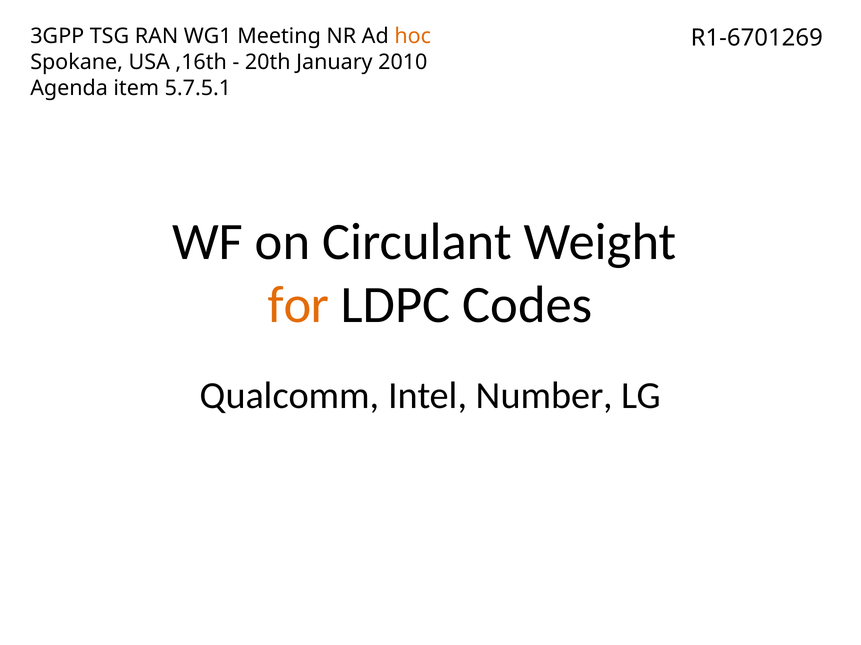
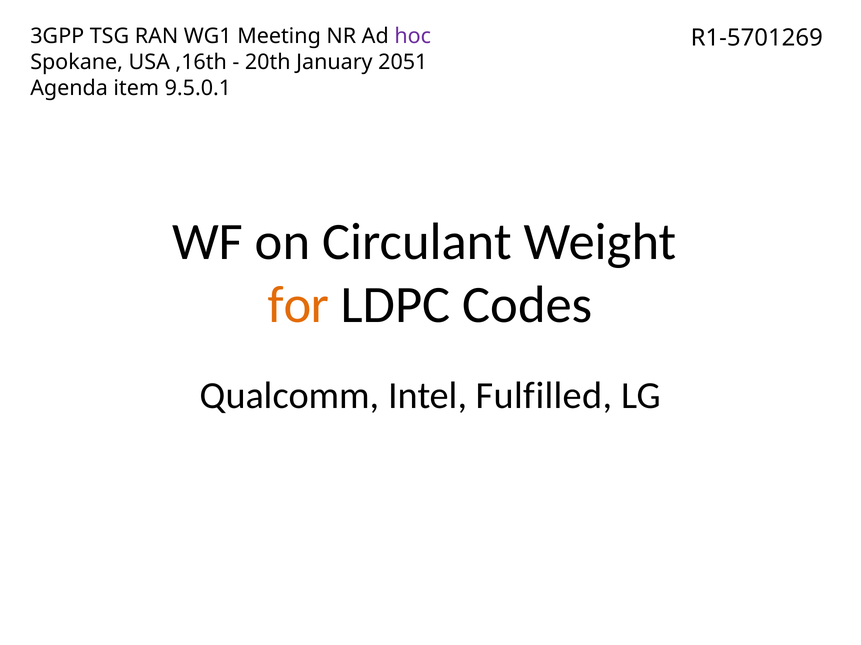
hoc colour: orange -> purple
R1-6701269: R1-6701269 -> R1-5701269
2010: 2010 -> 2051
5.7.5.1: 5.7.5.1 -> 9.5.0.1
Number: Number -> Fulfilled
